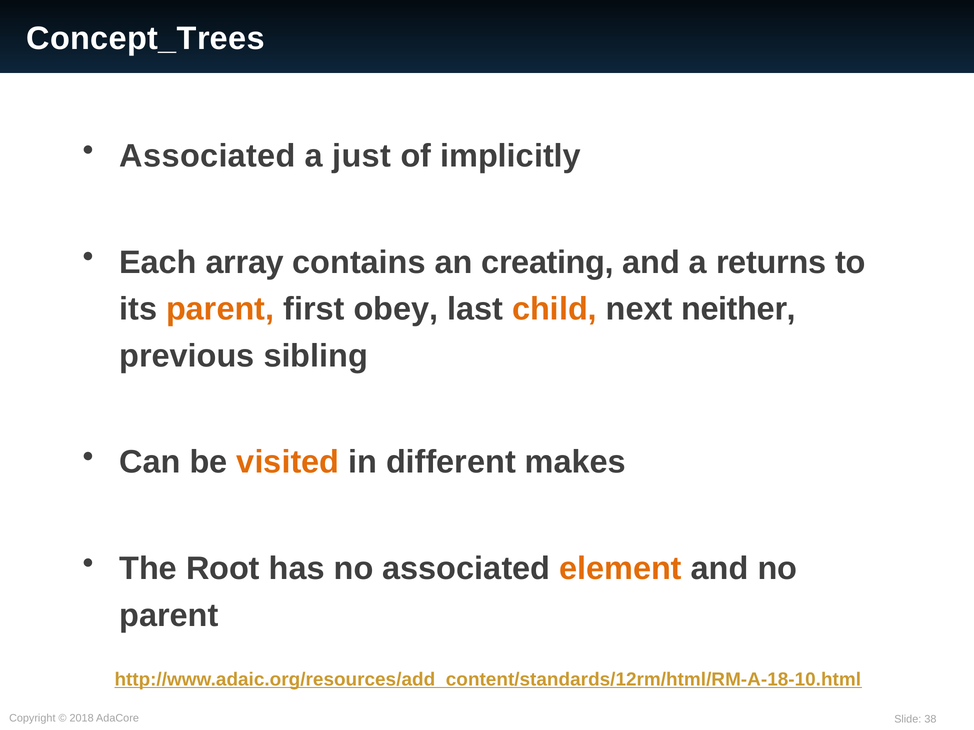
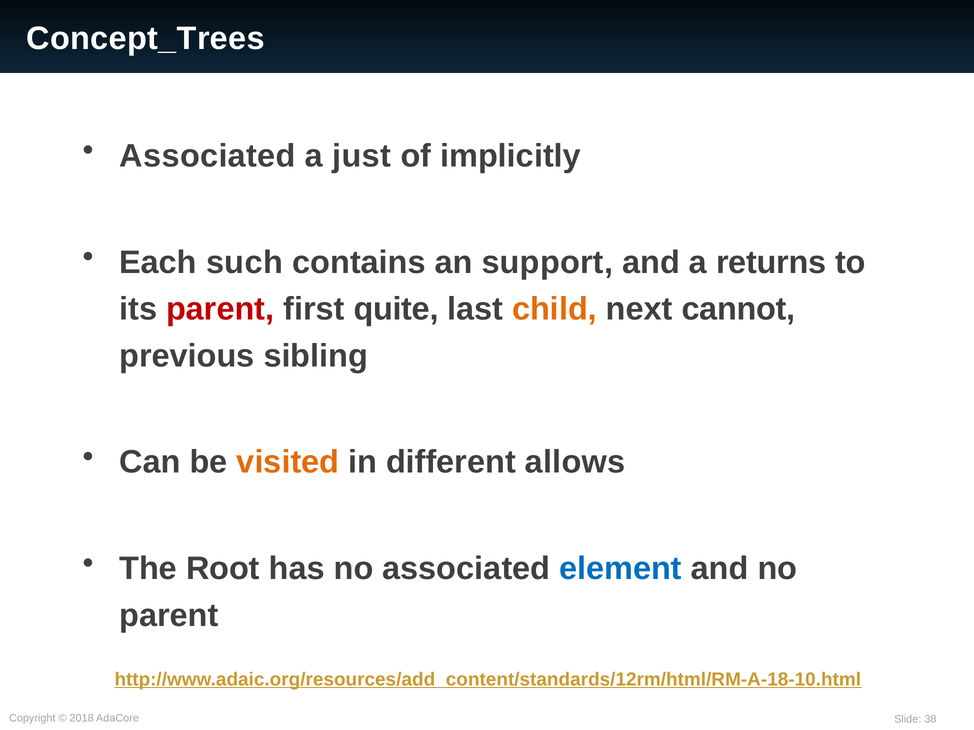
array: array -> such
creating: creating -> support
parent at (220, 309) colour: orange -> red
obey: obey -> quite
neither: neither -> cannot
makes: makes -> allows
element colour: orange -> blue
